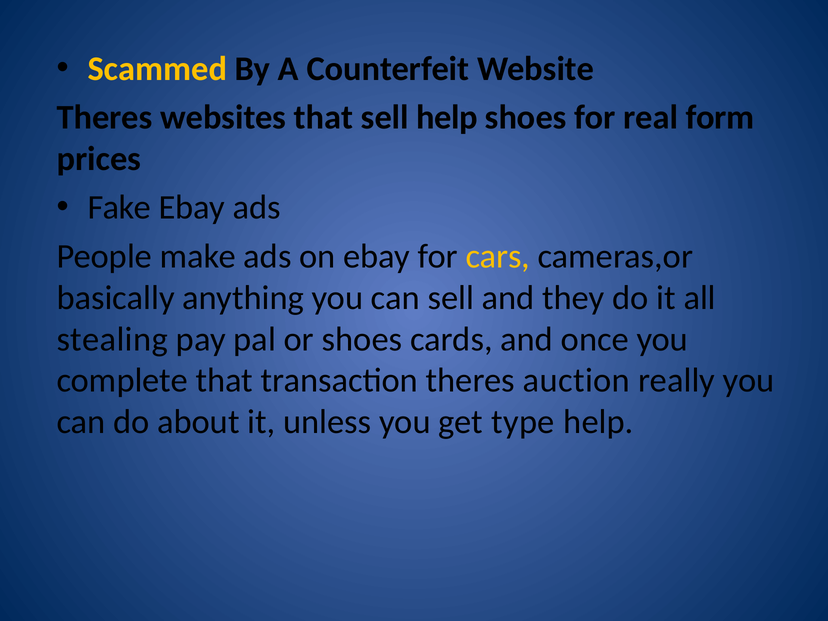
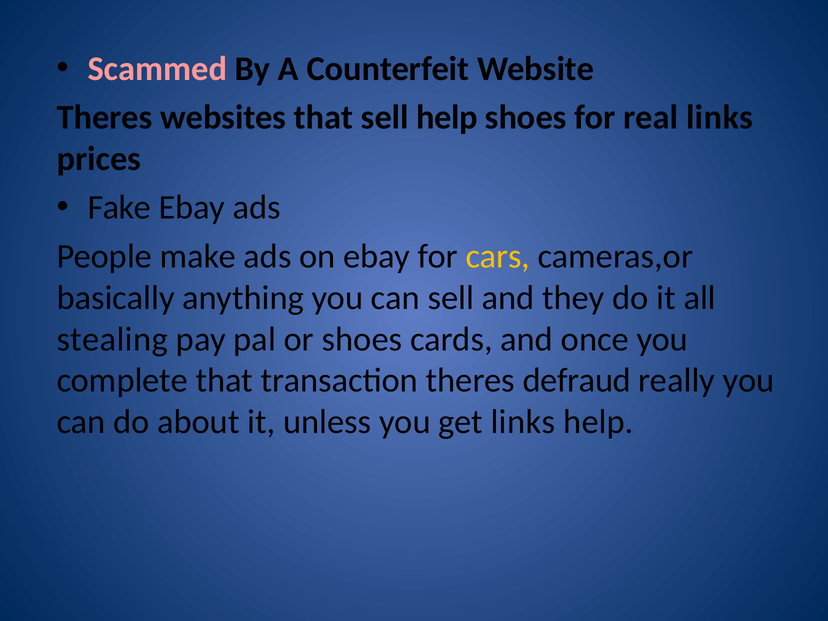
Scammed colour: yellow -> pink
real form: form -> links
auction: auction -> defraud
get type: type -> links
